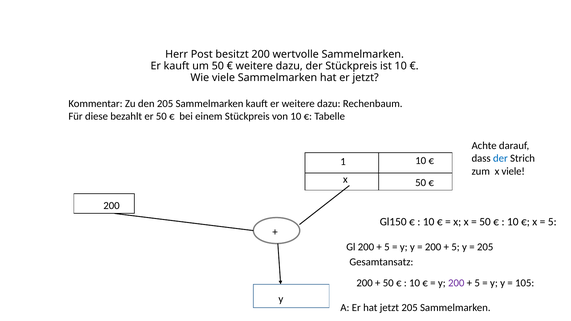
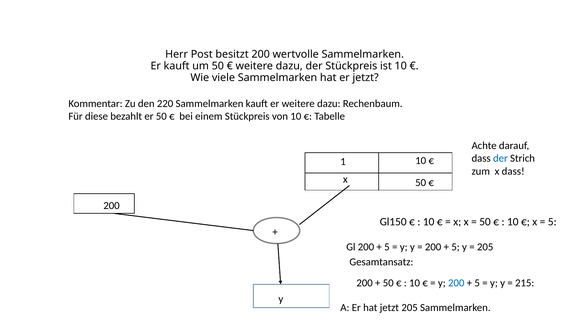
den 205: 205 -> 220
x viele: viele -> dass
200 at (456, 283) colour: purple -> blue
105: 105 -> 215
